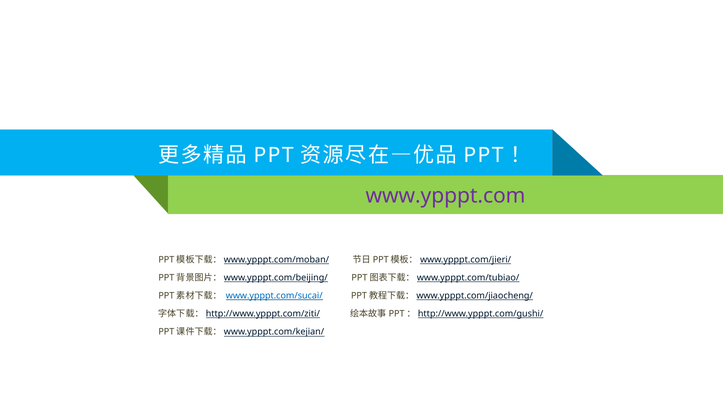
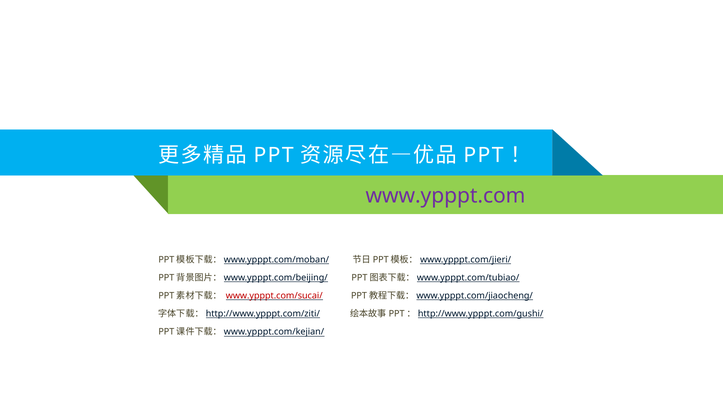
www.ypppt.com/sucai/ colour: blue -> red
